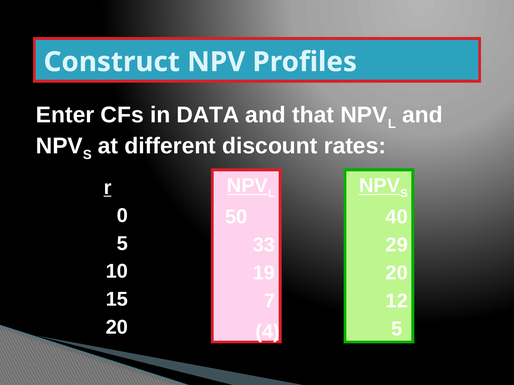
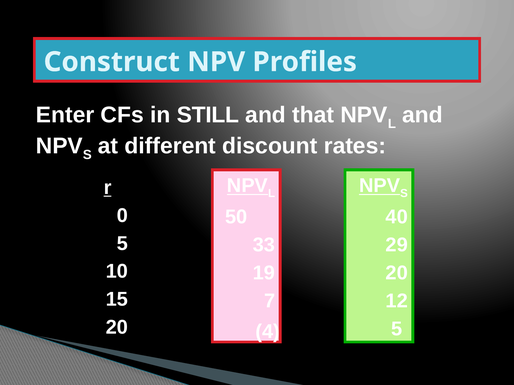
DATA: DATA -> STILL
